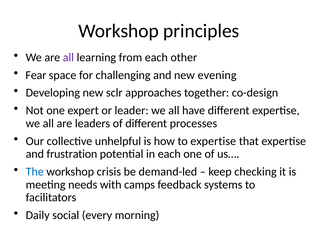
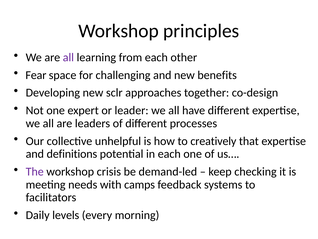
evening: evening -> benefits
to expertise: expertise -> creatively
frustration: frustration -> definitions
The colour: blue -> purple
social: social -> levels
